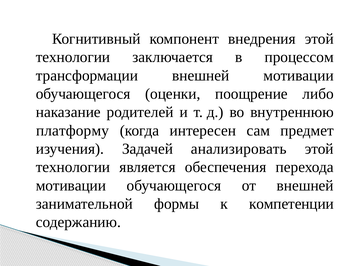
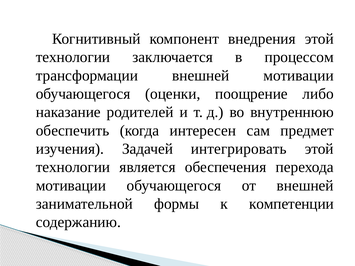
платформу: платформу -> обеспечить
анализировать: анализировать -> интегрировать
